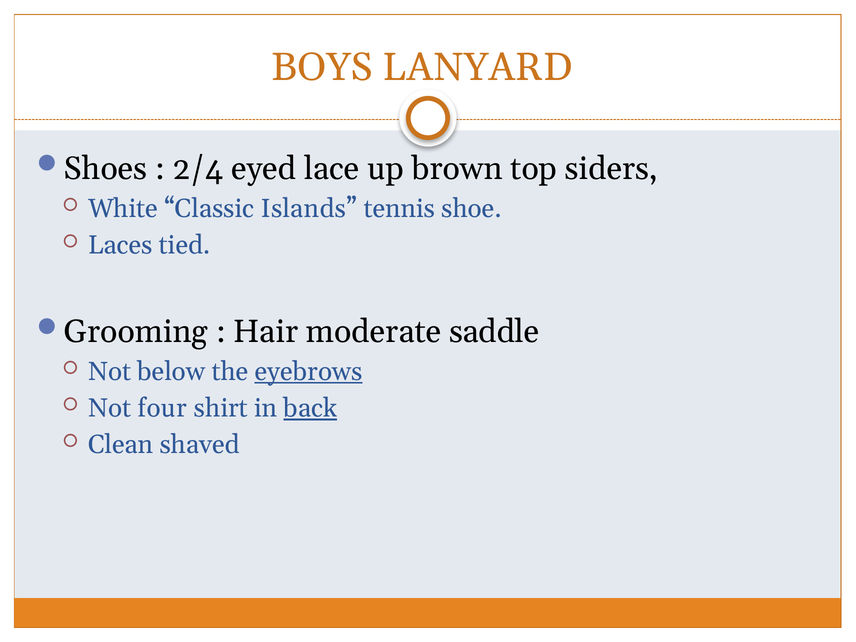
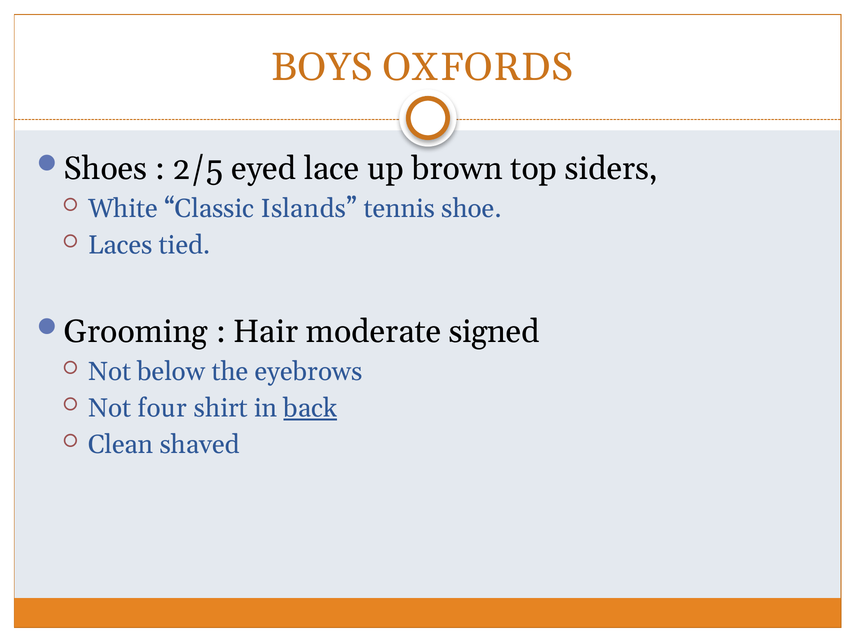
LANYARD: LANYARD -> OXFORDS
2/4: 2/4 -> 2/5
saddle: saddle -> signed
eyebrows underline: present -> none
